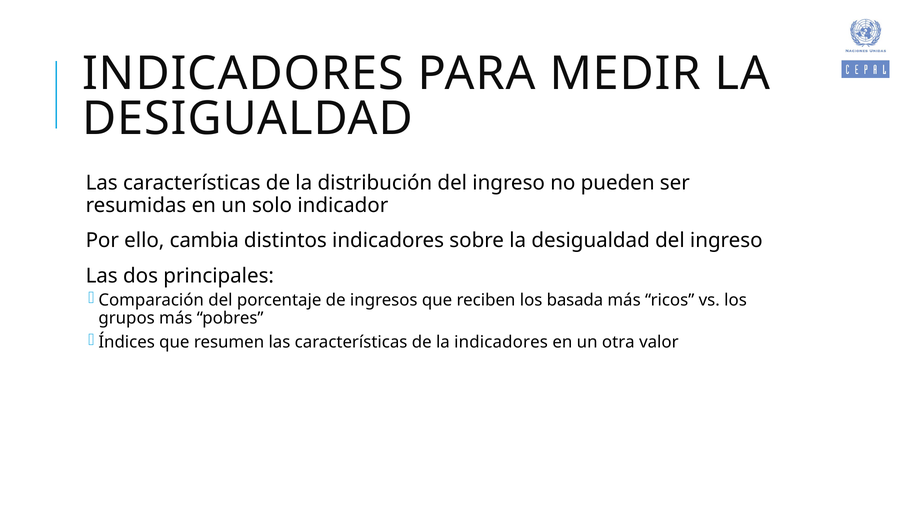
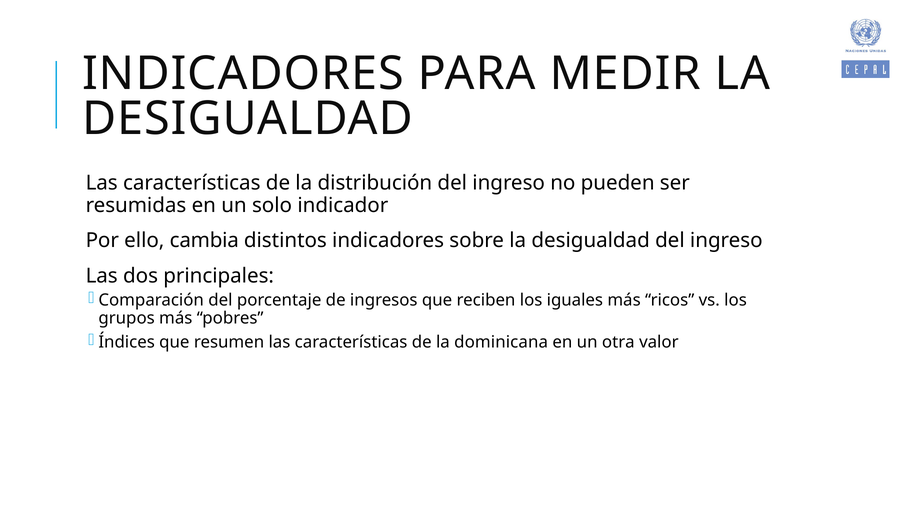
basada: basada -> iguales
la indicadores: indicadores -> dominicana
